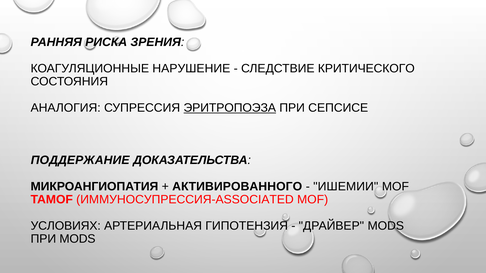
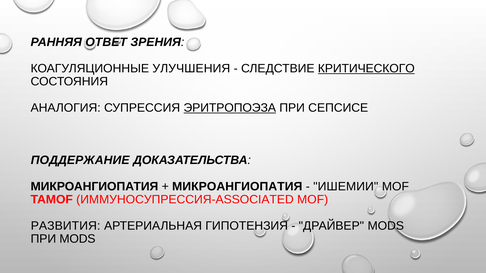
РИСКА: РИСКА -> ОТВЕТ
НАРУШЕНИЕ: НАРУШЕНИЕ -> УЛУЧШЕНИЯ
КРИТИЧЕСКОГО underline: none -> present
АКТИВИРОВАННОГО at (237, 187): АКТИВИРОВАННОГО -> МИКРОАНГИОПАТИЯ
УСЛОВИЯХ: УСЛОВИЯХ -> РАЗВИТИЯ
